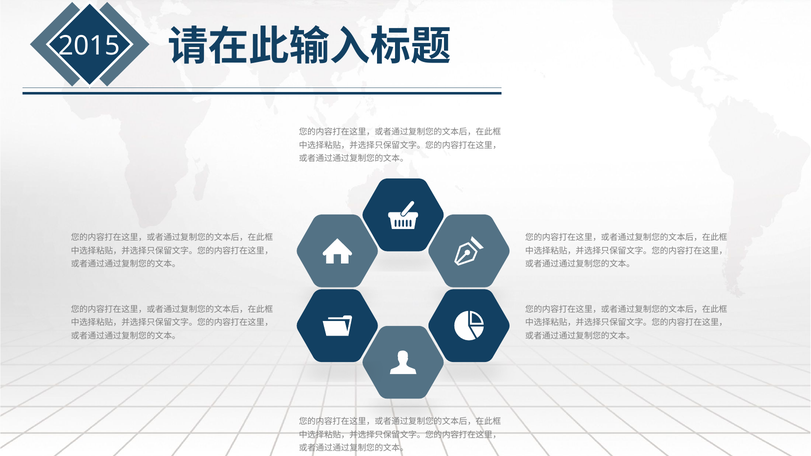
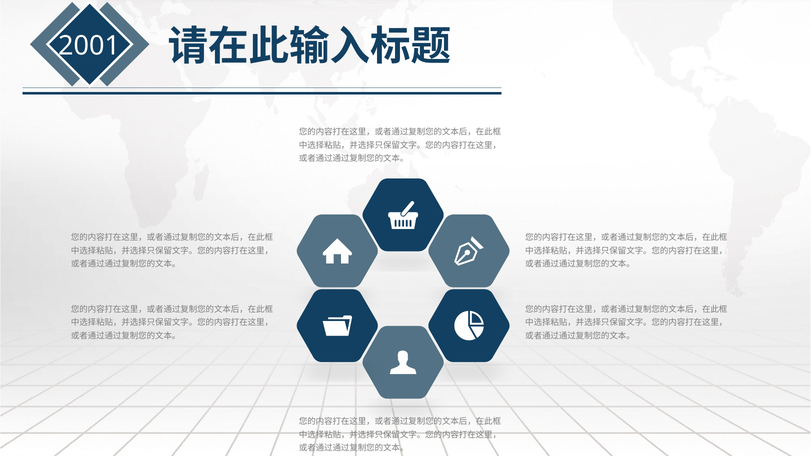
2015: 2015 -> 2001
